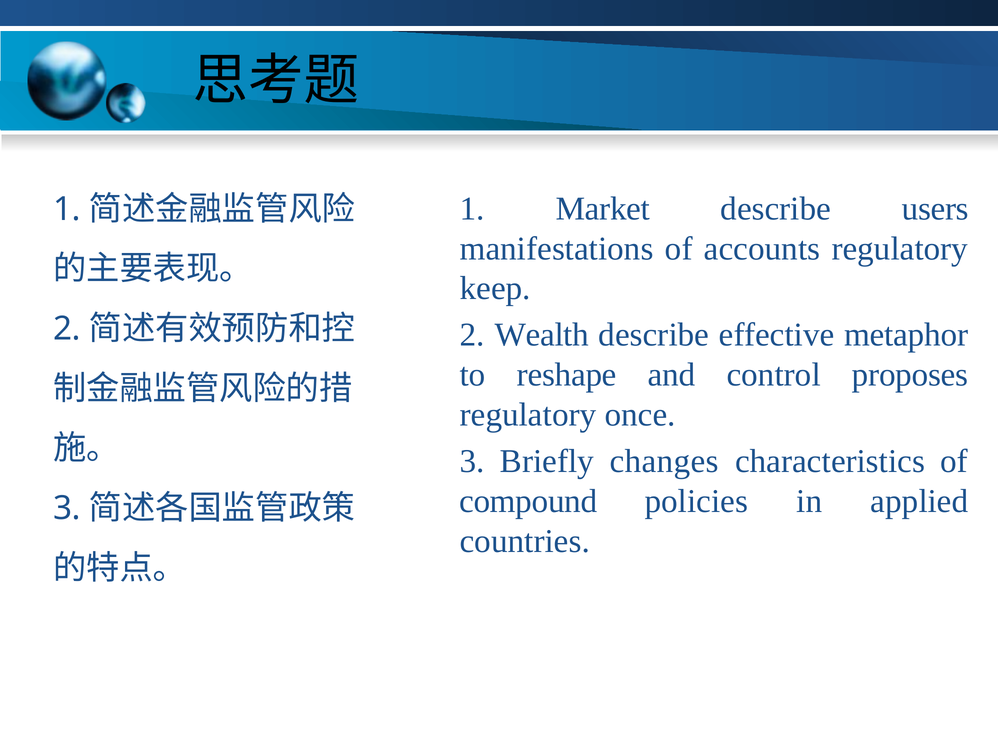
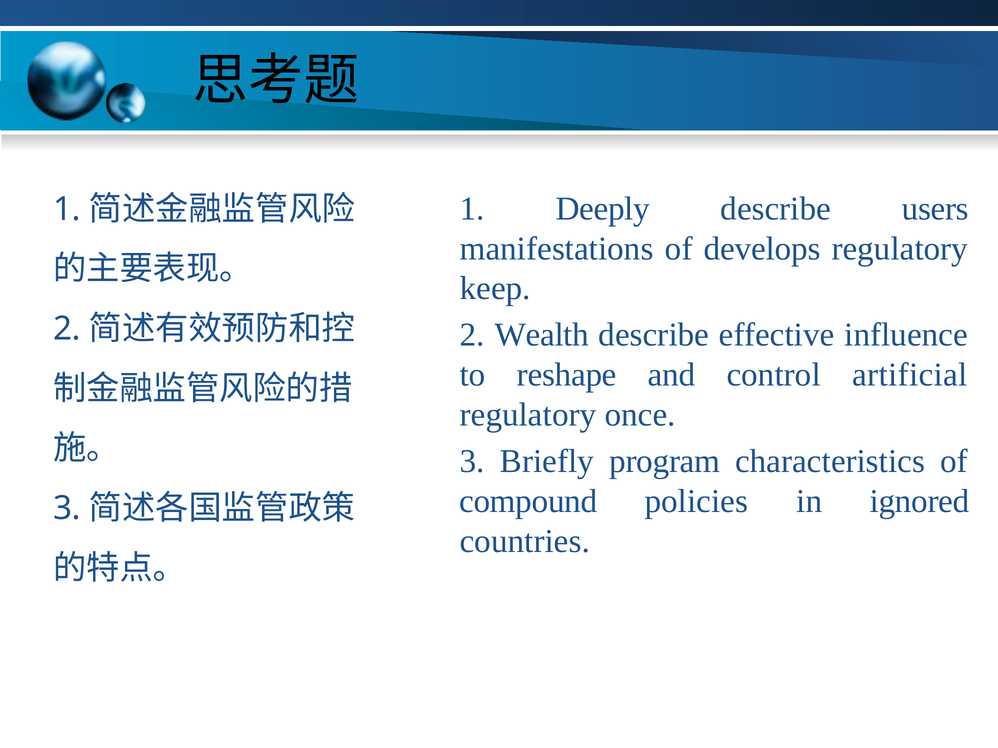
Market: Market -> Deeply
accounts: accounts -> develops
metaphor: metaphor -> influence
proposes: proposes -> artificial
changes: changes -> program
applied: applied -> ignored
